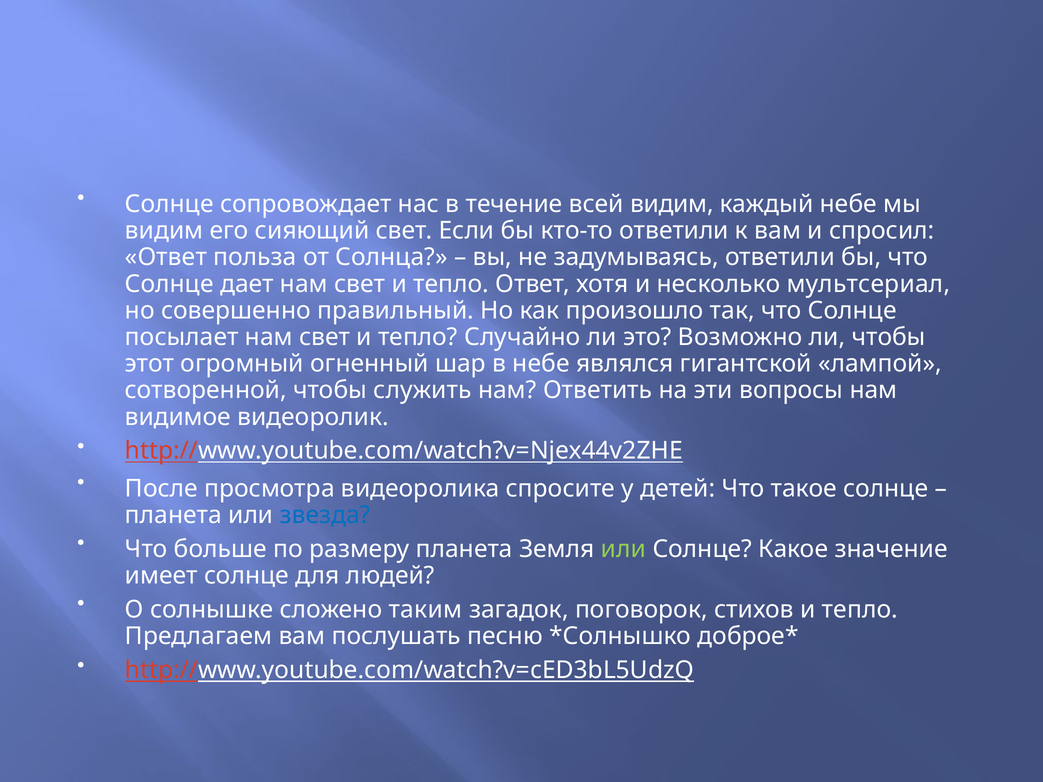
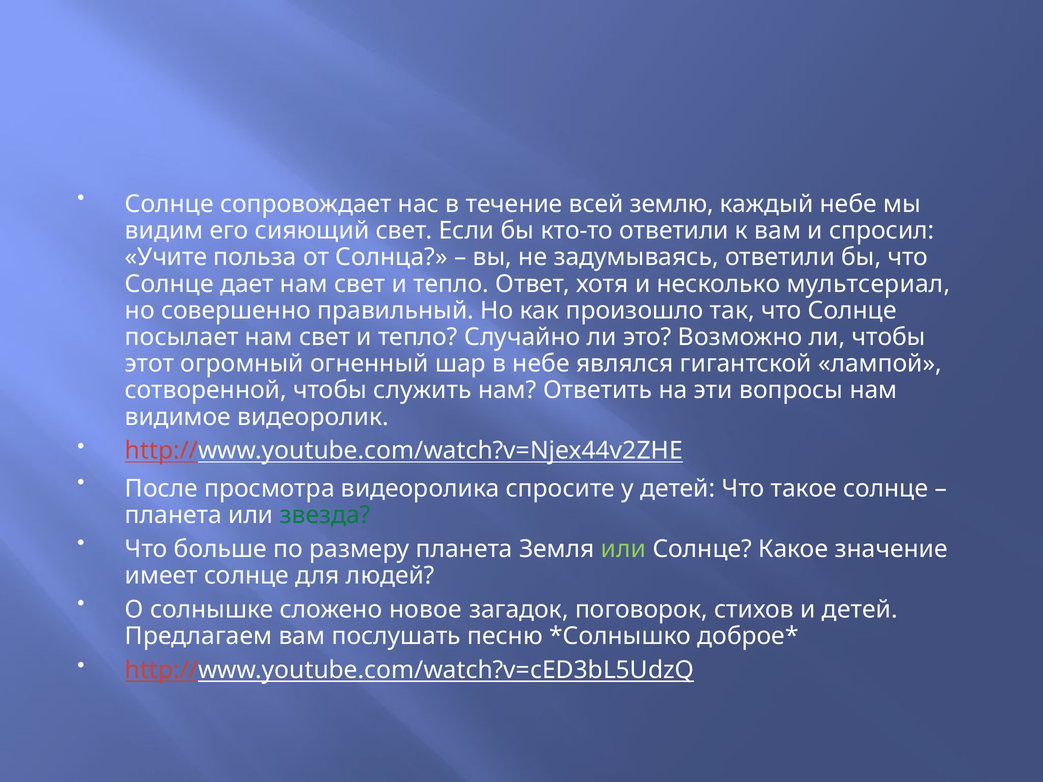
всей видим: видим -> землю
Ответ at (166, 257): Ответ -> Учите
звезда colour: blue -> green
таким: таким -> новое
стихов и тепло: тепло -> детей
